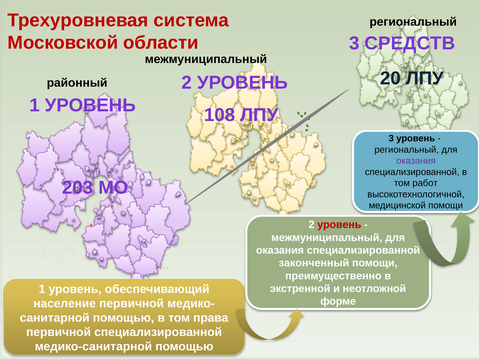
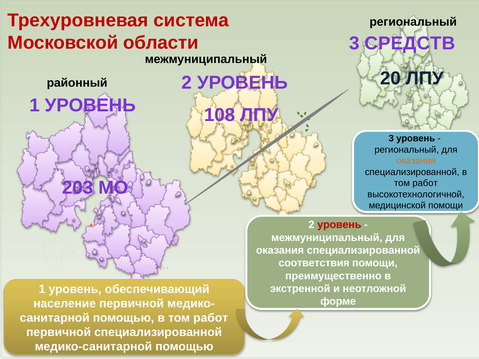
оказания at (416, 161) colour: purple -> orange
законченный: законченный -> соответствия
помощью в том права: права -> работ
